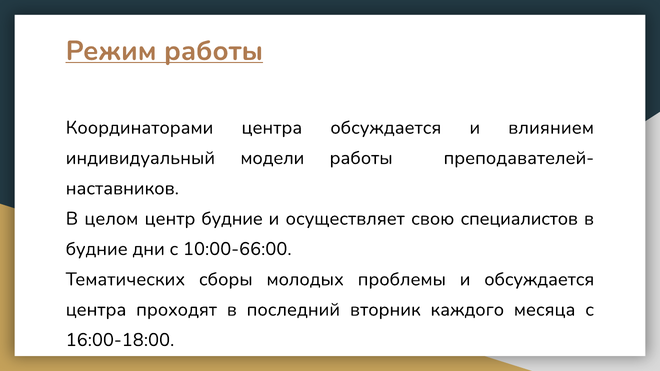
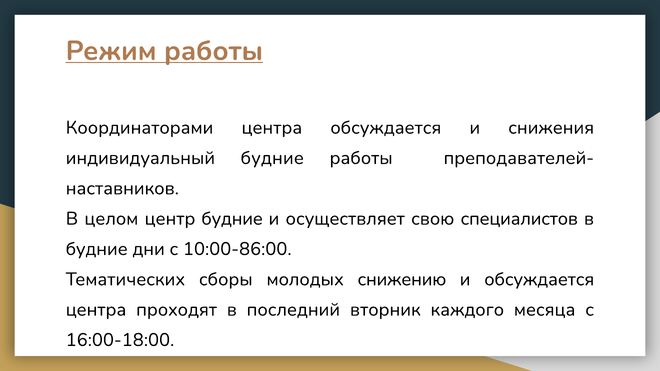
влиянием: влиянием -> снижения
индивидуальный модели: модели -> будние
10:00-66:00: 10:00-66:00 -> 10:00-86:00
проблемы: проблемы -> снижению
